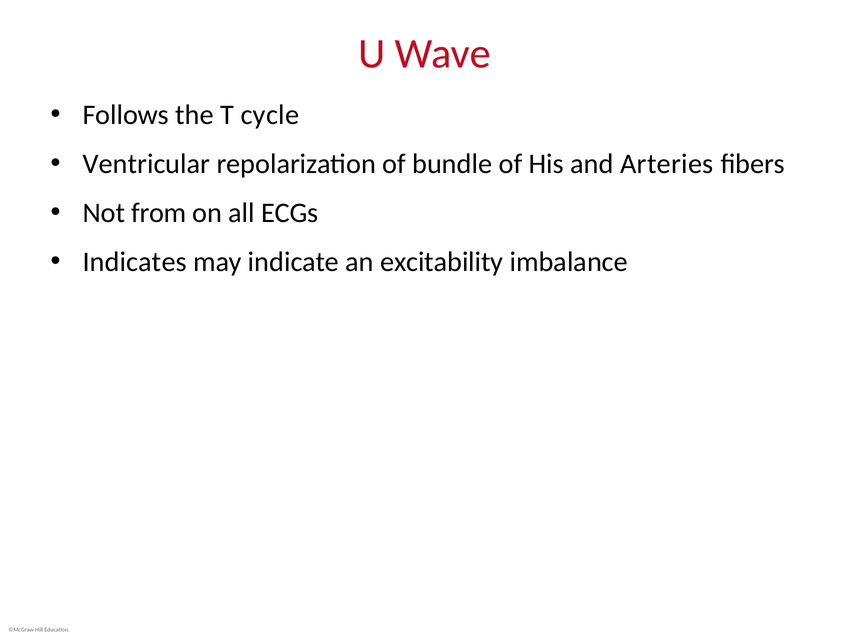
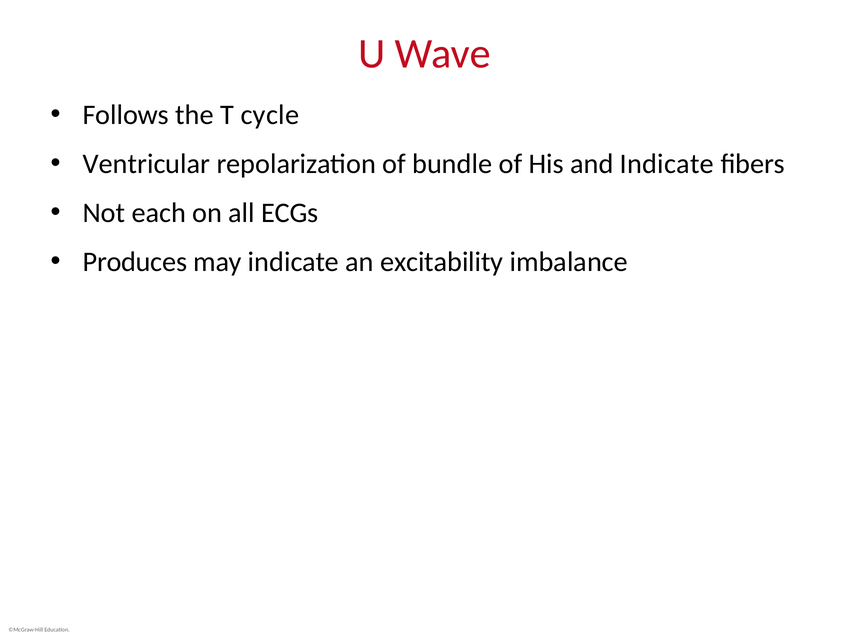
and Arteries: Arteries -> Indicate
from: from -> each
Indicates: Indicates -> Produces
